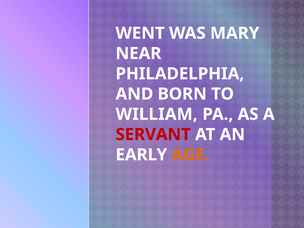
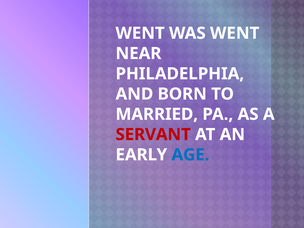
WAS MARY: MARY -> WENT
WILLIAM: WILLIAM -> MARRIED
AGE colour: orange -> blue
